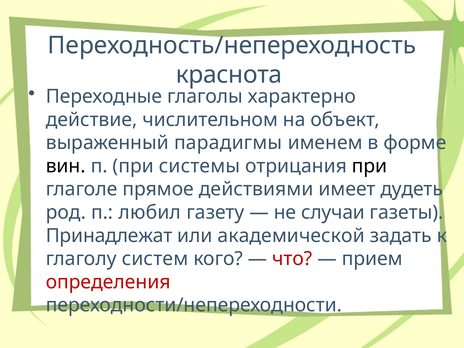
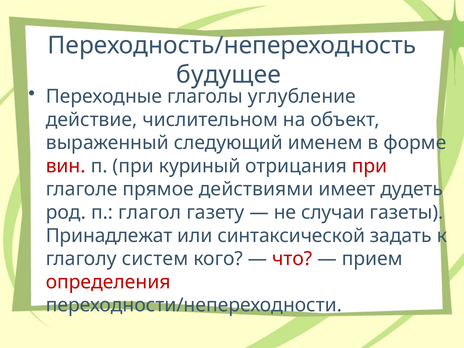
краснота: краснота -> будущее
характерно: характерно -> углубление
парадигмы: парадигмы -> следующий
вин colour: black -> red
системы: системы -> куриный
при at (370, 166) colour: black -> red
любил: любил -> глагол
академической: академической -> синтаксической
